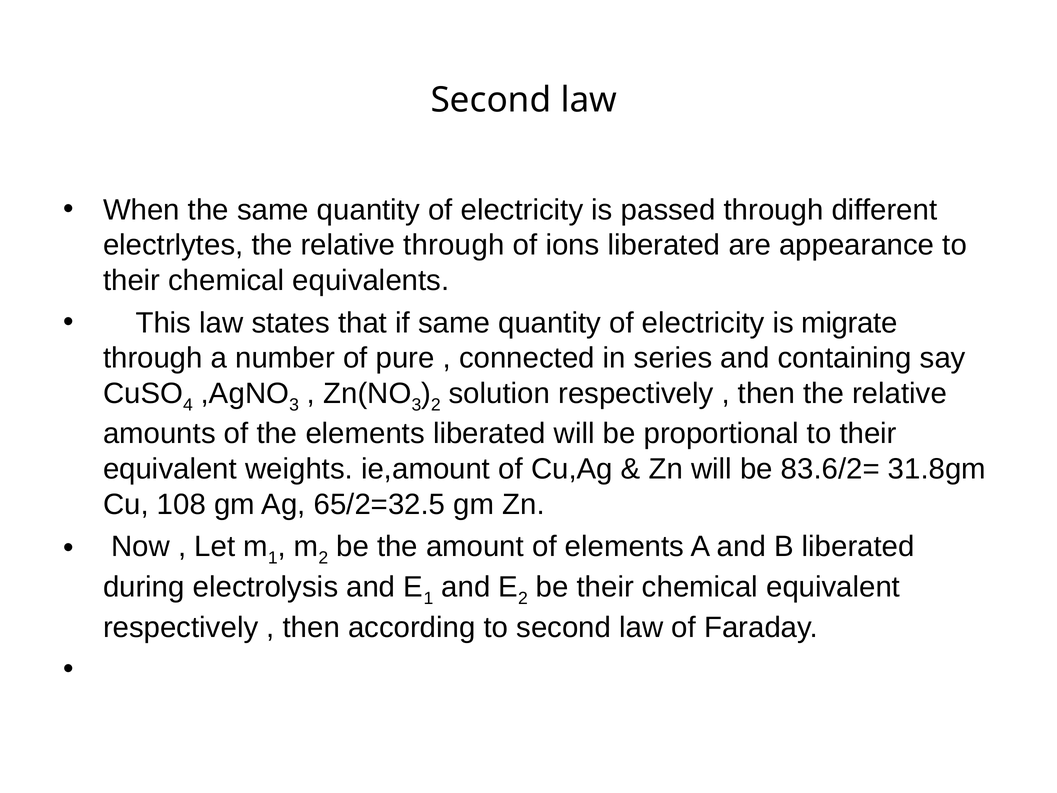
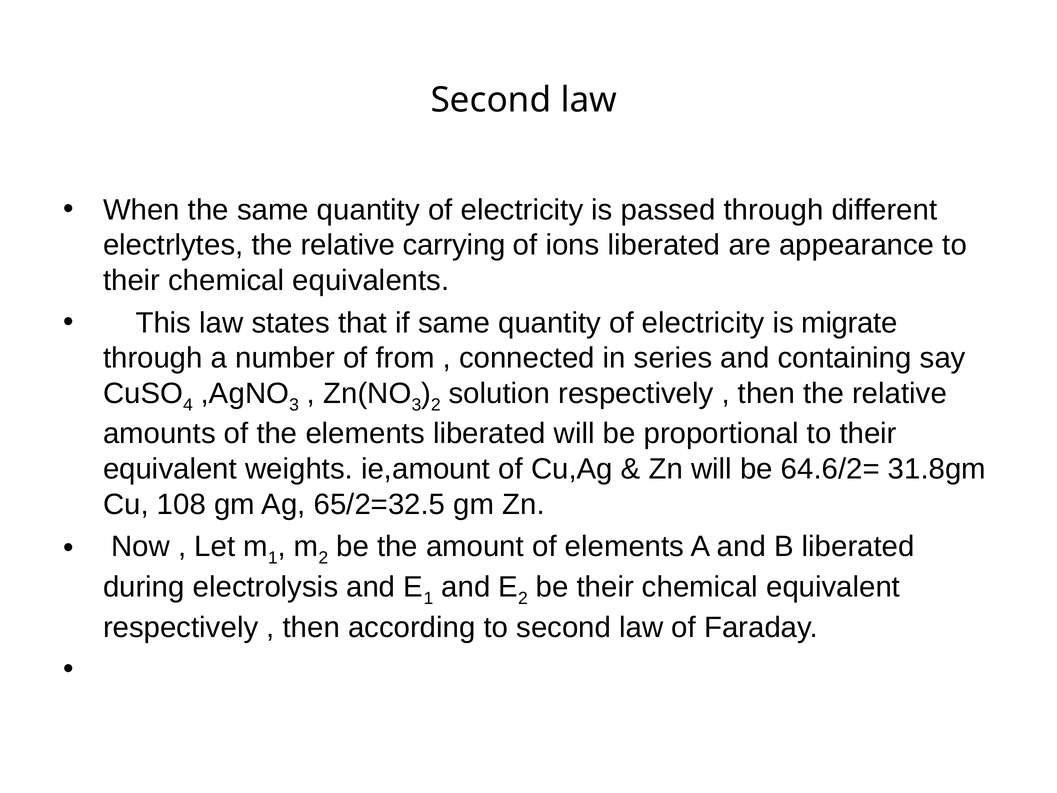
relative through: through -> carrying
pure: pure -> from
83.6/2=: 83.6/2= -> 64.6/2=
